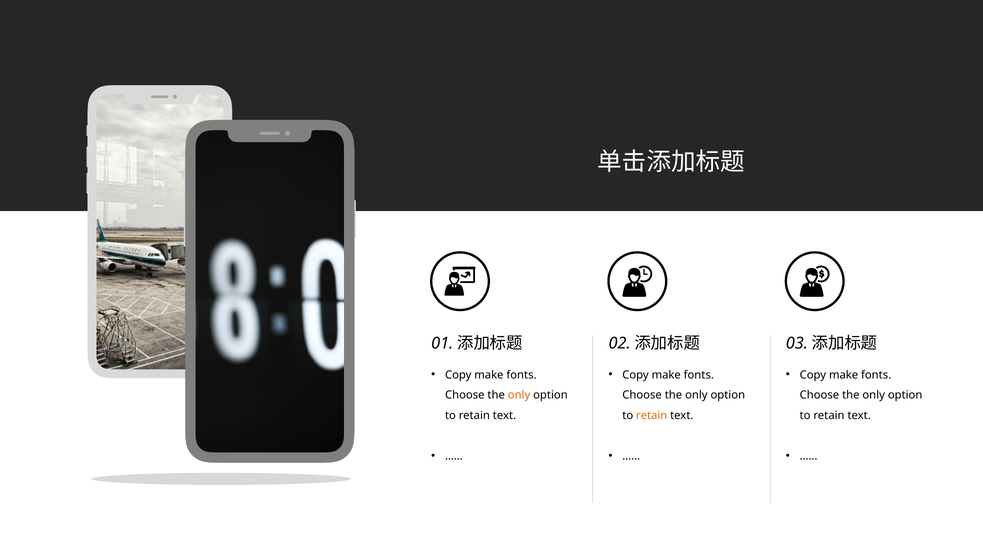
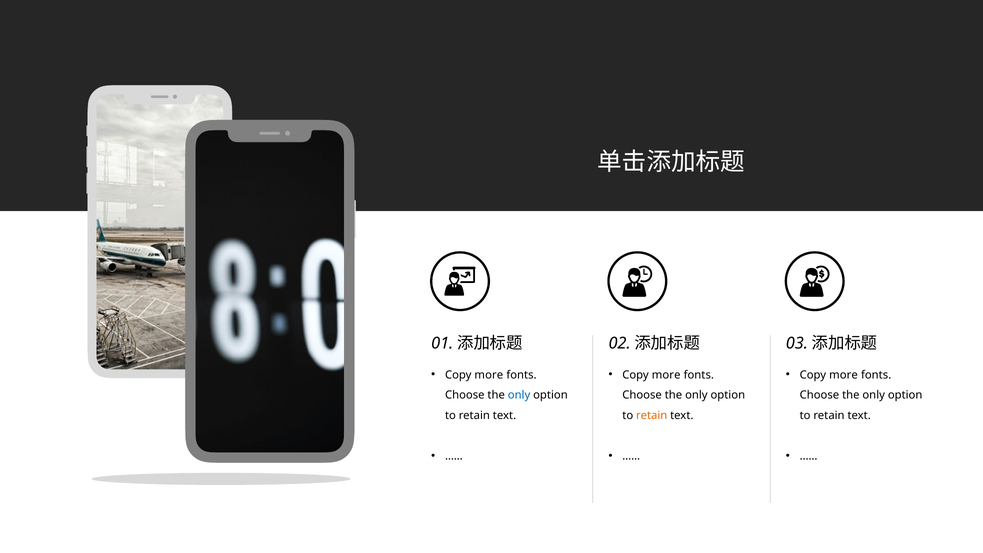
make at (489, 375): make -> more
make at (666, 375): make -> more
make at (844, 375): make -> more
only at (519, 395) colour: orange -> blue
